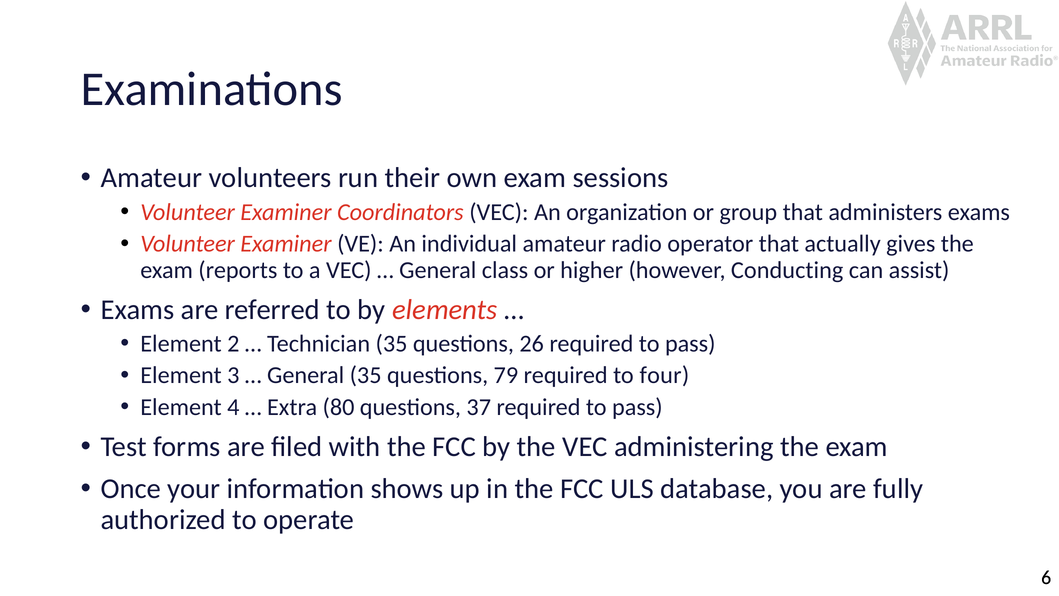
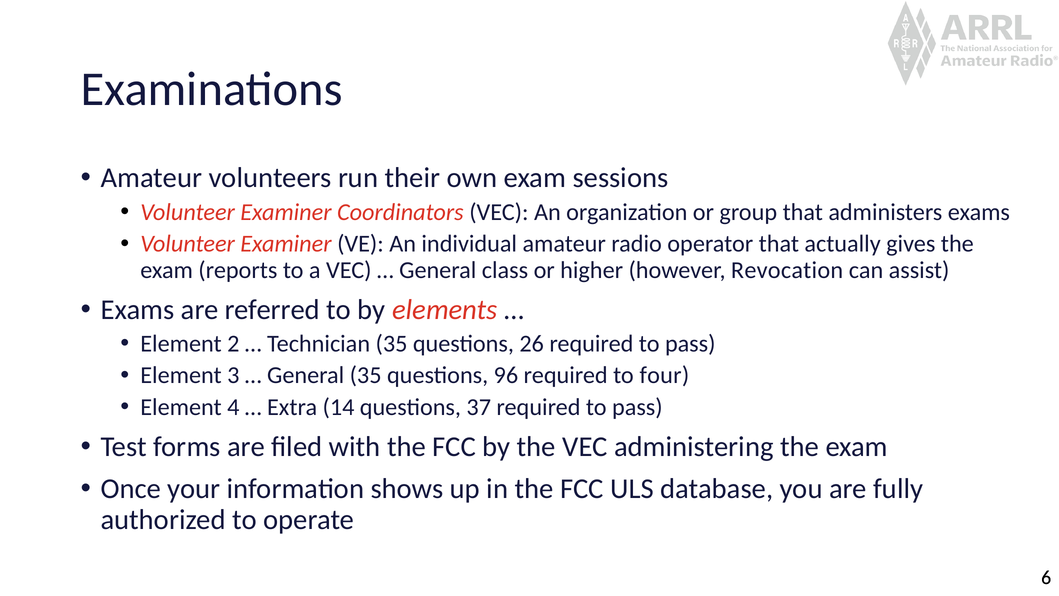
Conducting: Conducting -> Revocation
79: 79 -> 96
80: 80 -> 14
